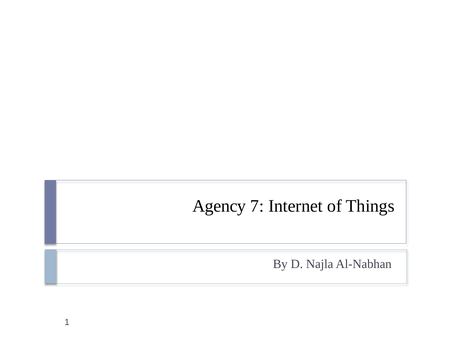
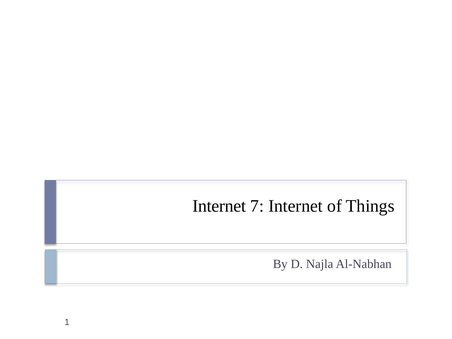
Agency at (219, 206): Agency -> Internet
